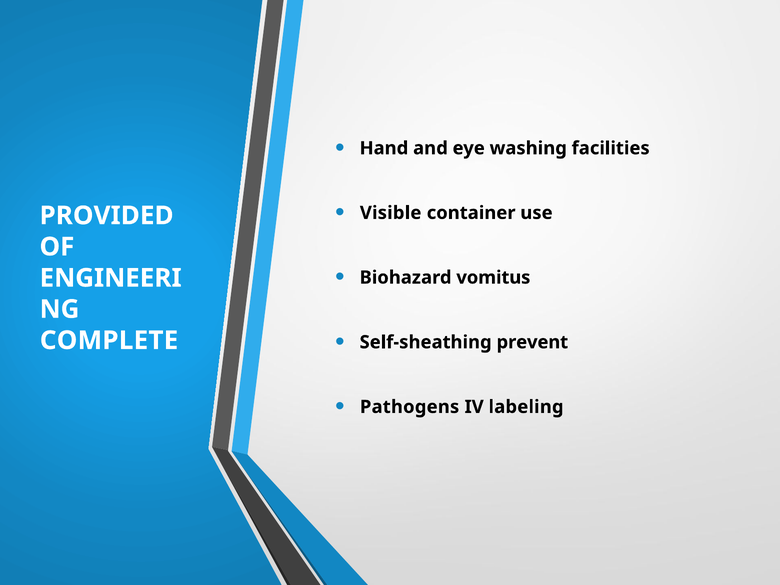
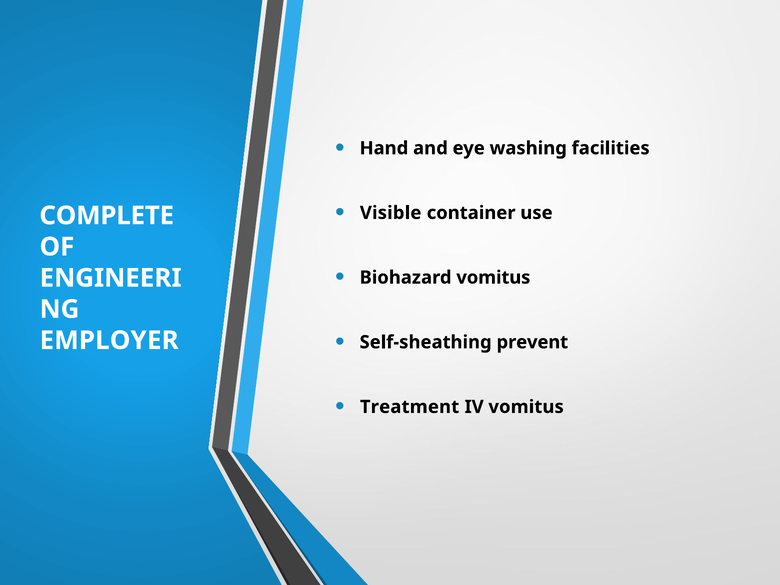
PROVIDED: PROVIDED -> COMPLETE
COMPLETE: COMPLETE -> EMPLOYER
Pathogens: Pathogens -> Treatment
IV labeling: labeling -> vomitus
